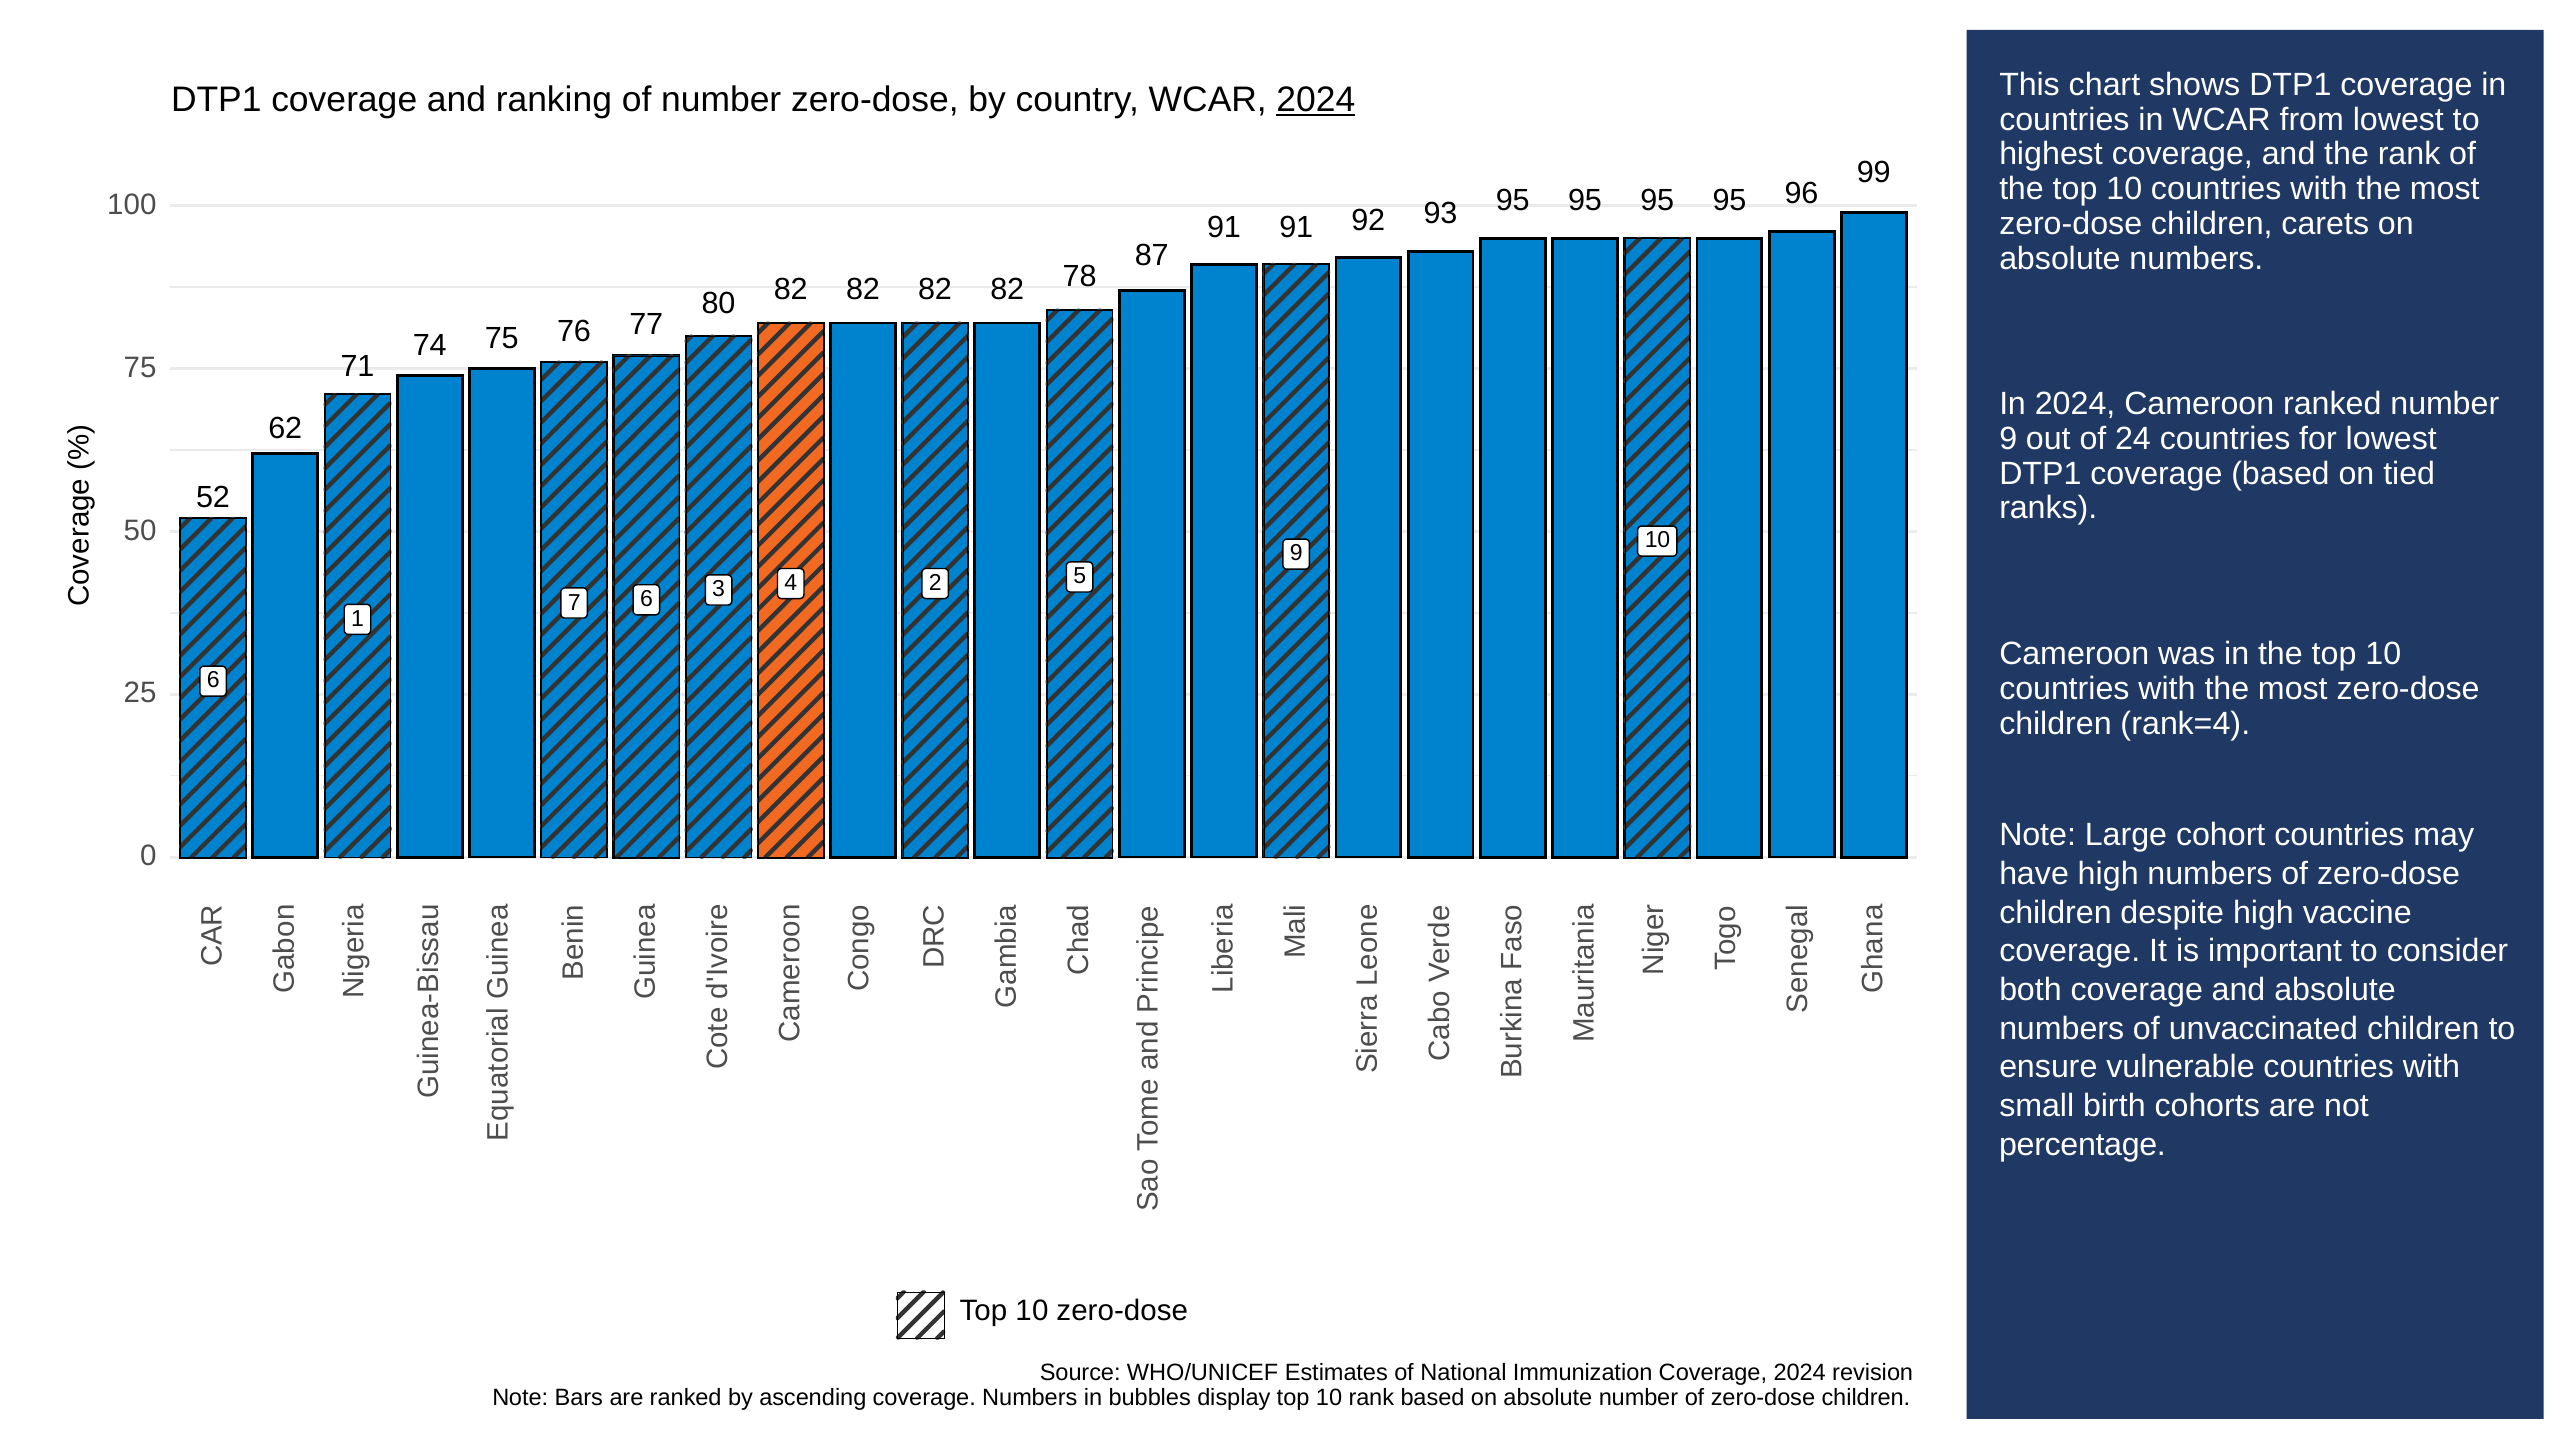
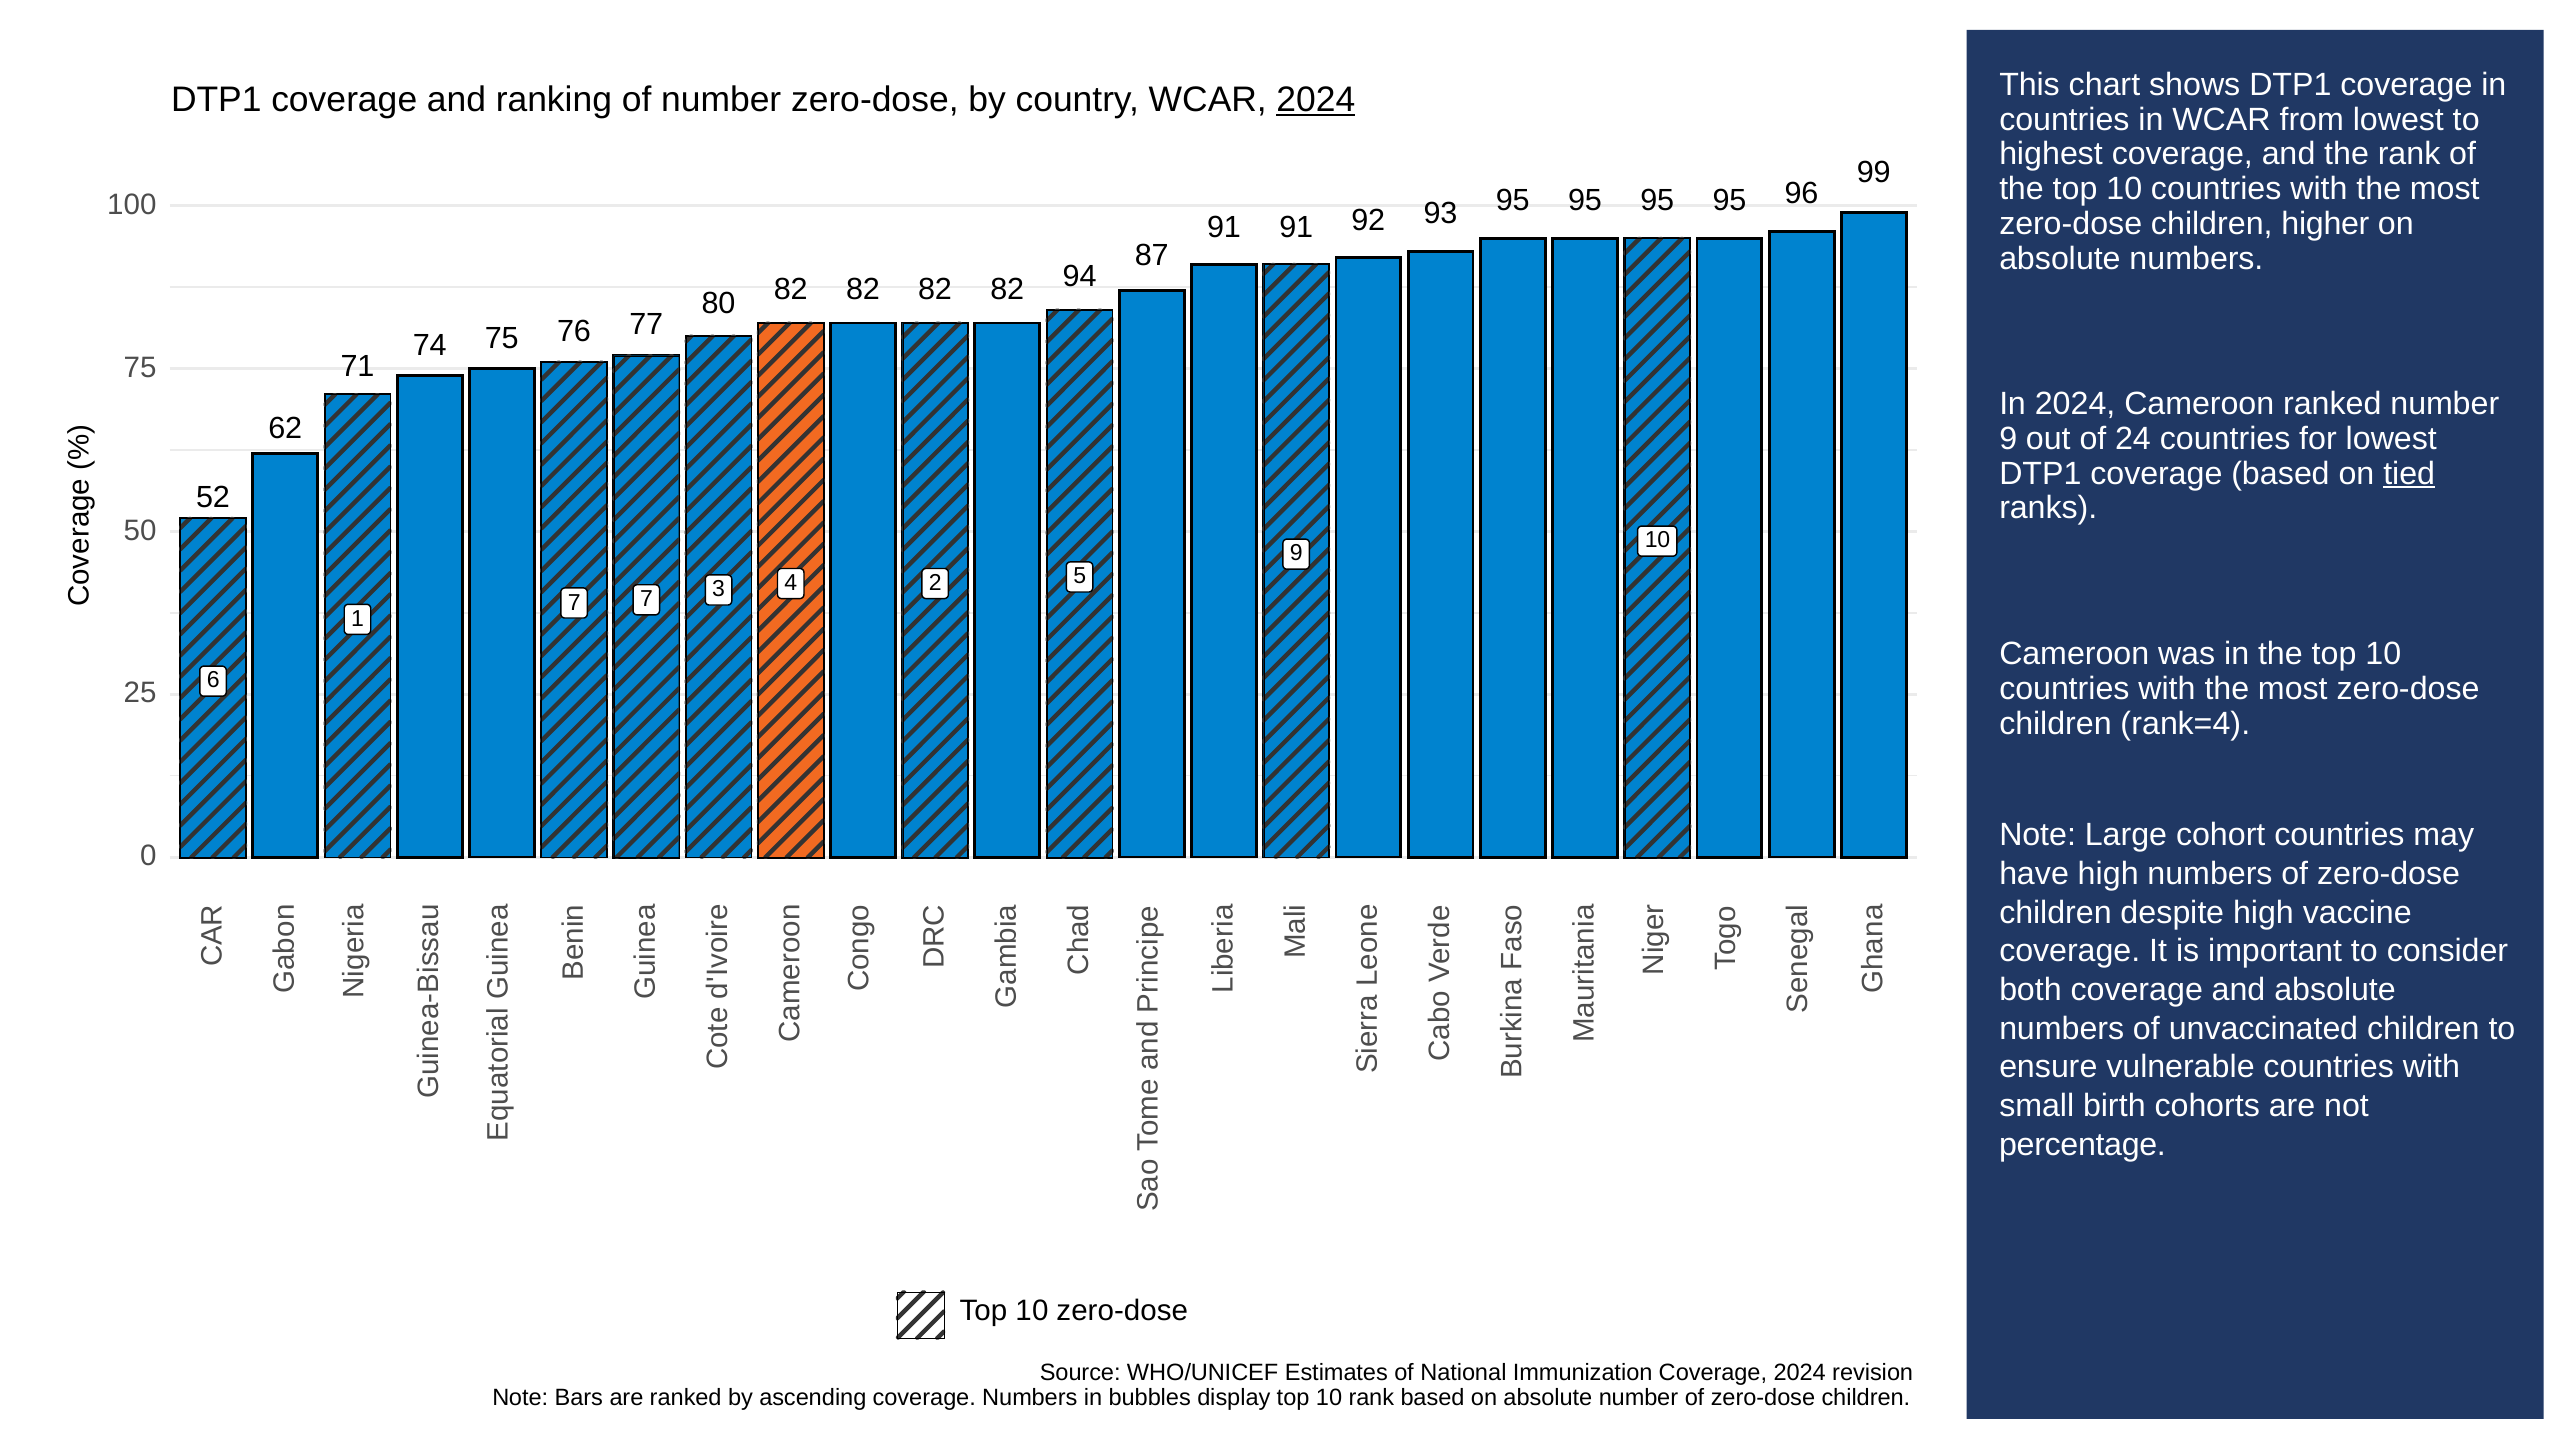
carets: carets -> higher
78: 78 -> 94
tied underline: none -> present
7 6: 6 -> 7
